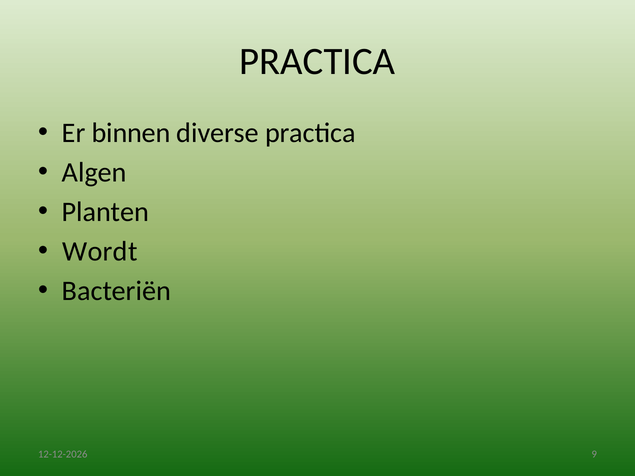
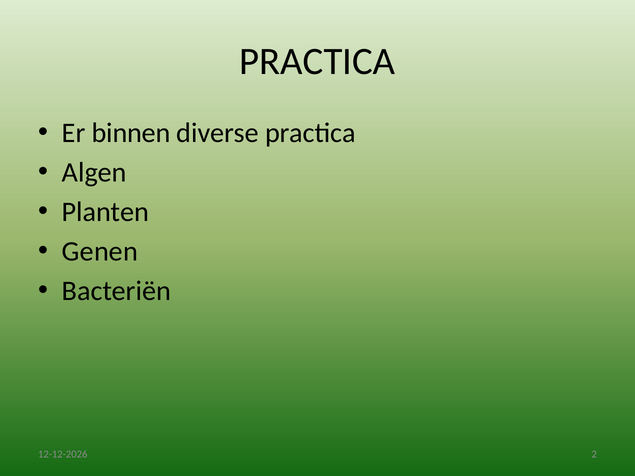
Wordt: Wordt -> Genen
9: 9 -> 2
